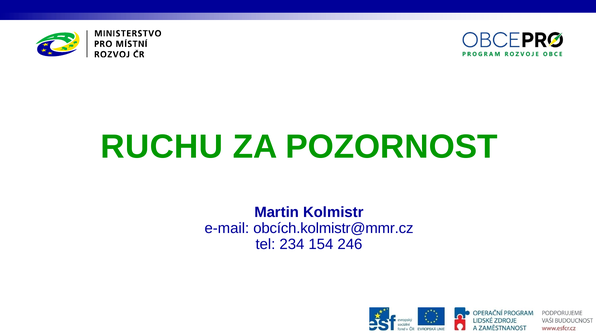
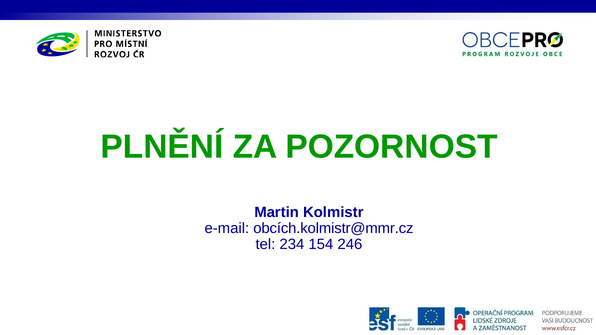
RUCHU: RUCHU -> PLNĚNÍ
